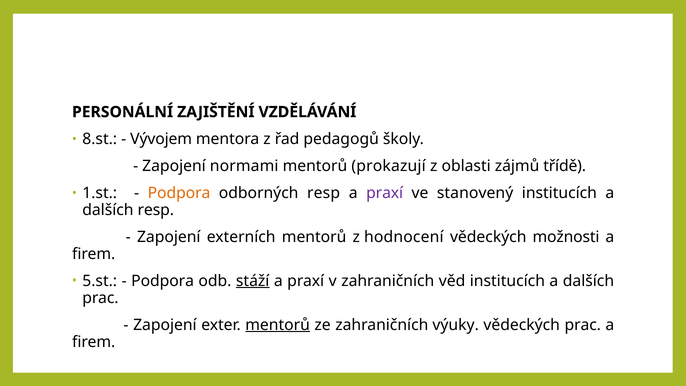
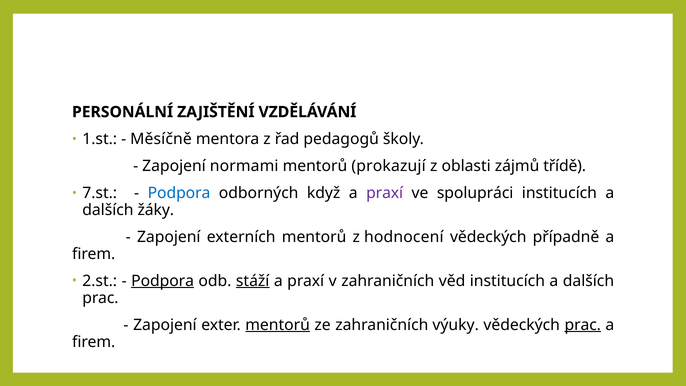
8.st: 8.st -> 1.st
Vývojem: Vývojem -> Měsíčně
1.st: 1.st -> 7.st
Podpora at (179, 193) colour: orange -> blue
odborných resp: resp -> když
stanovený: stanovený -> spolupráci
dalších resp: resp -> žáky
možnosti: možnosti -> případně
5.st: 5.st -> 2.st
Podpora at (163, 281) underline: none -> present
prac at (583, 325) underline: none -> present
